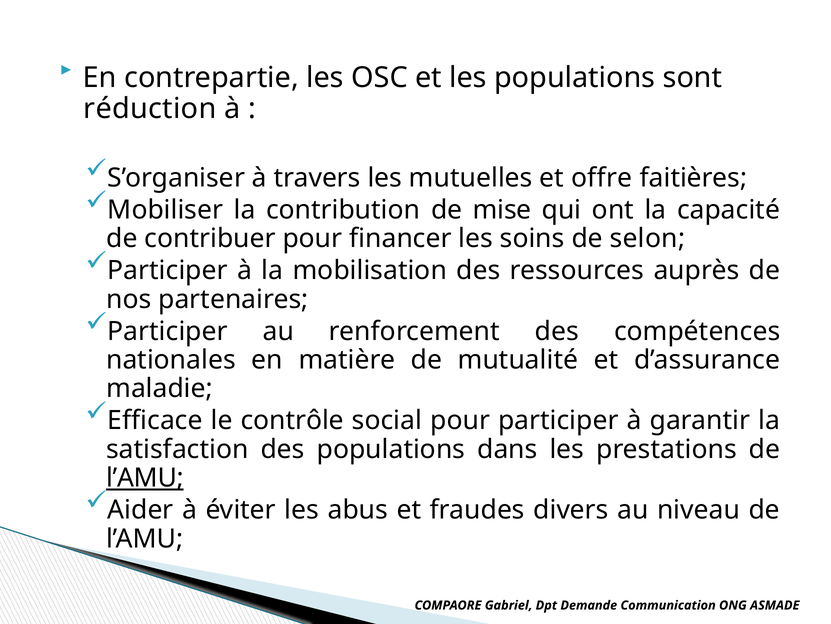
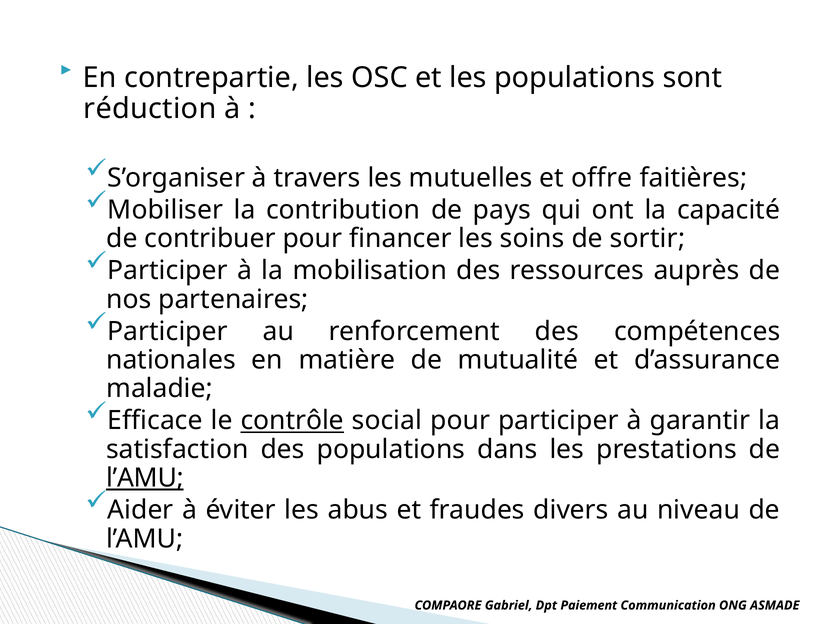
mise: mise -> pays
selon: selon -> sortir
contrôle underline: none -> present
Demande: Demande -> Paiement
